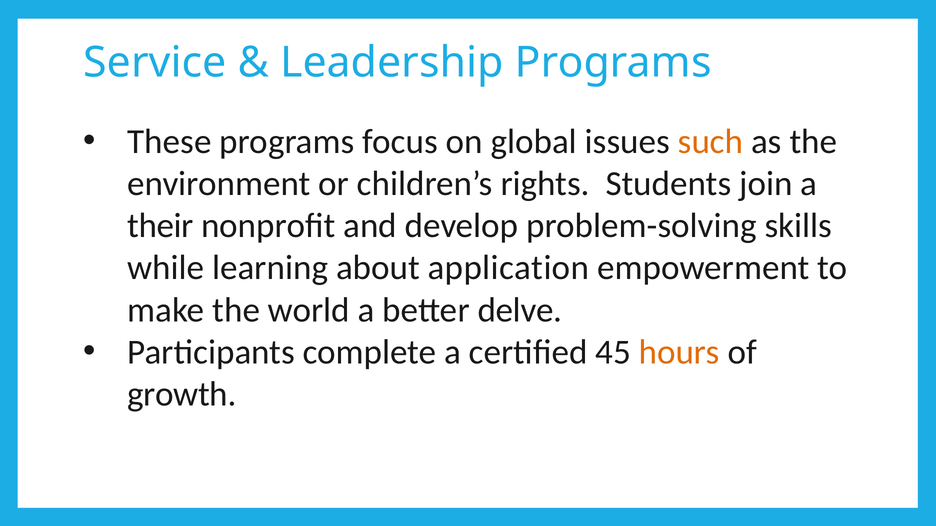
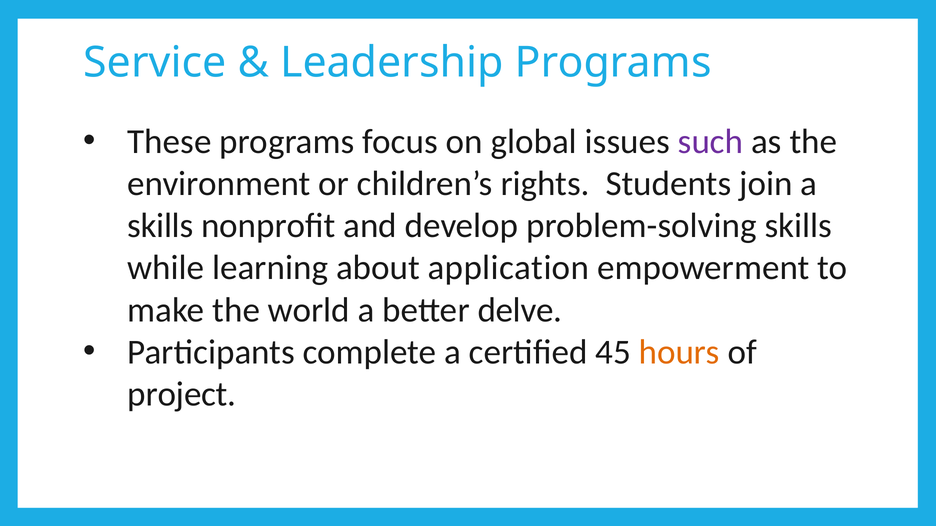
such colour: orange -> purple
their at (160, 226): their -> skills
growth: growth -> project
